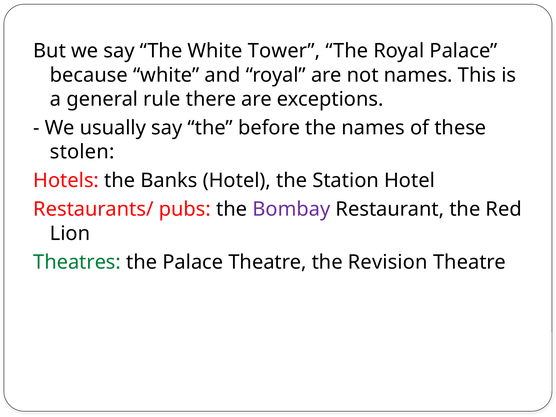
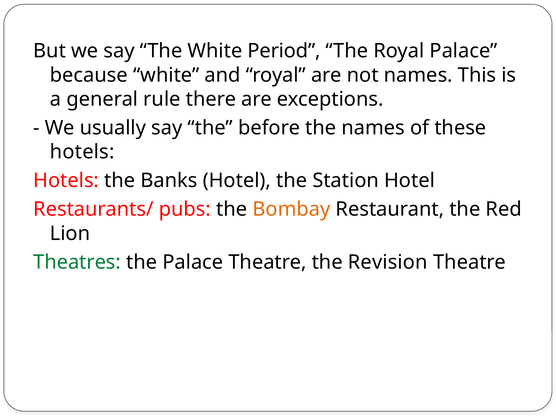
Tower: Tower -> Period
stolen at (82, 152): stolen -> hotels
Bombay colour: purple -> orange
